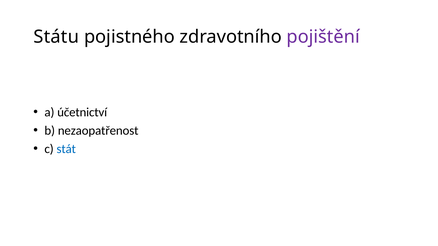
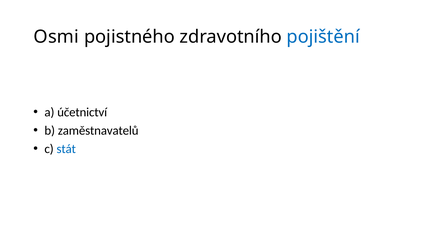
Státu: Státu -> Osmi
pojištění colour: purple -> blue
nezaopatřenost: nezaopatřenost -> zaměstnavatelů
